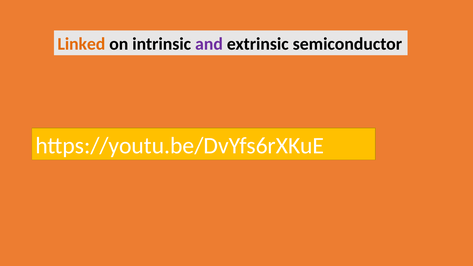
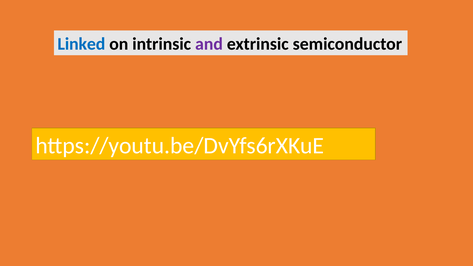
Linked colour: orange -> blue
